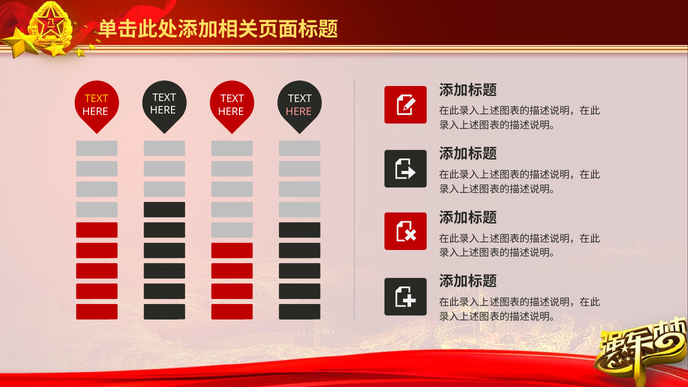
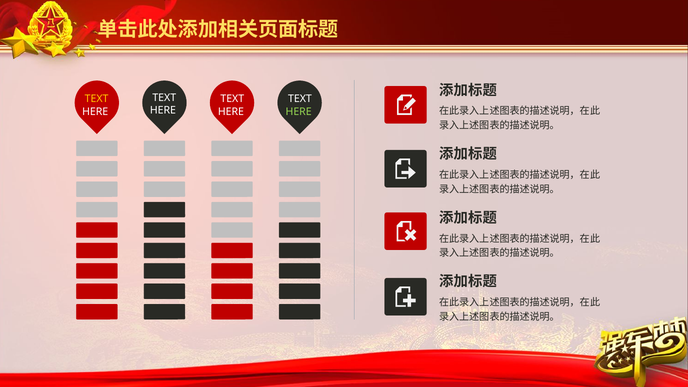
HERE at (299, 112) colour: pink -> light green
